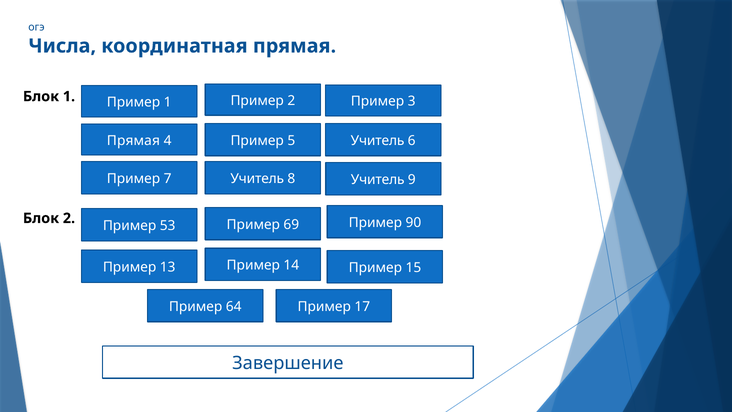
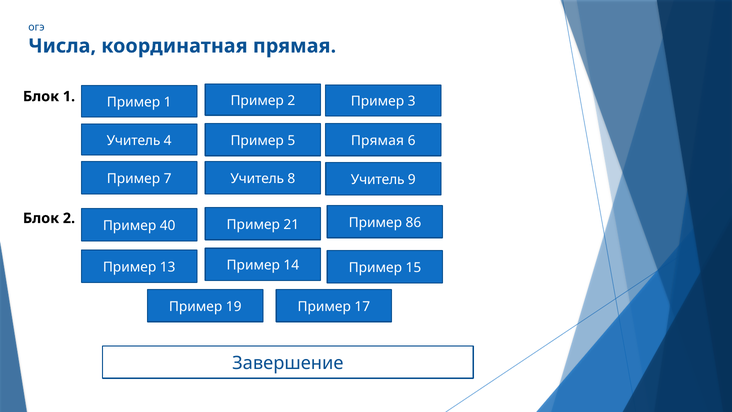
Прямая at (133, 140): Прямая -> Учитель
Учитель at (378, 140): Учитель -> Прямая
69: 69 -> 21
90: 90 -> 86
53: 53 -> 40
64: 64 -> 19
